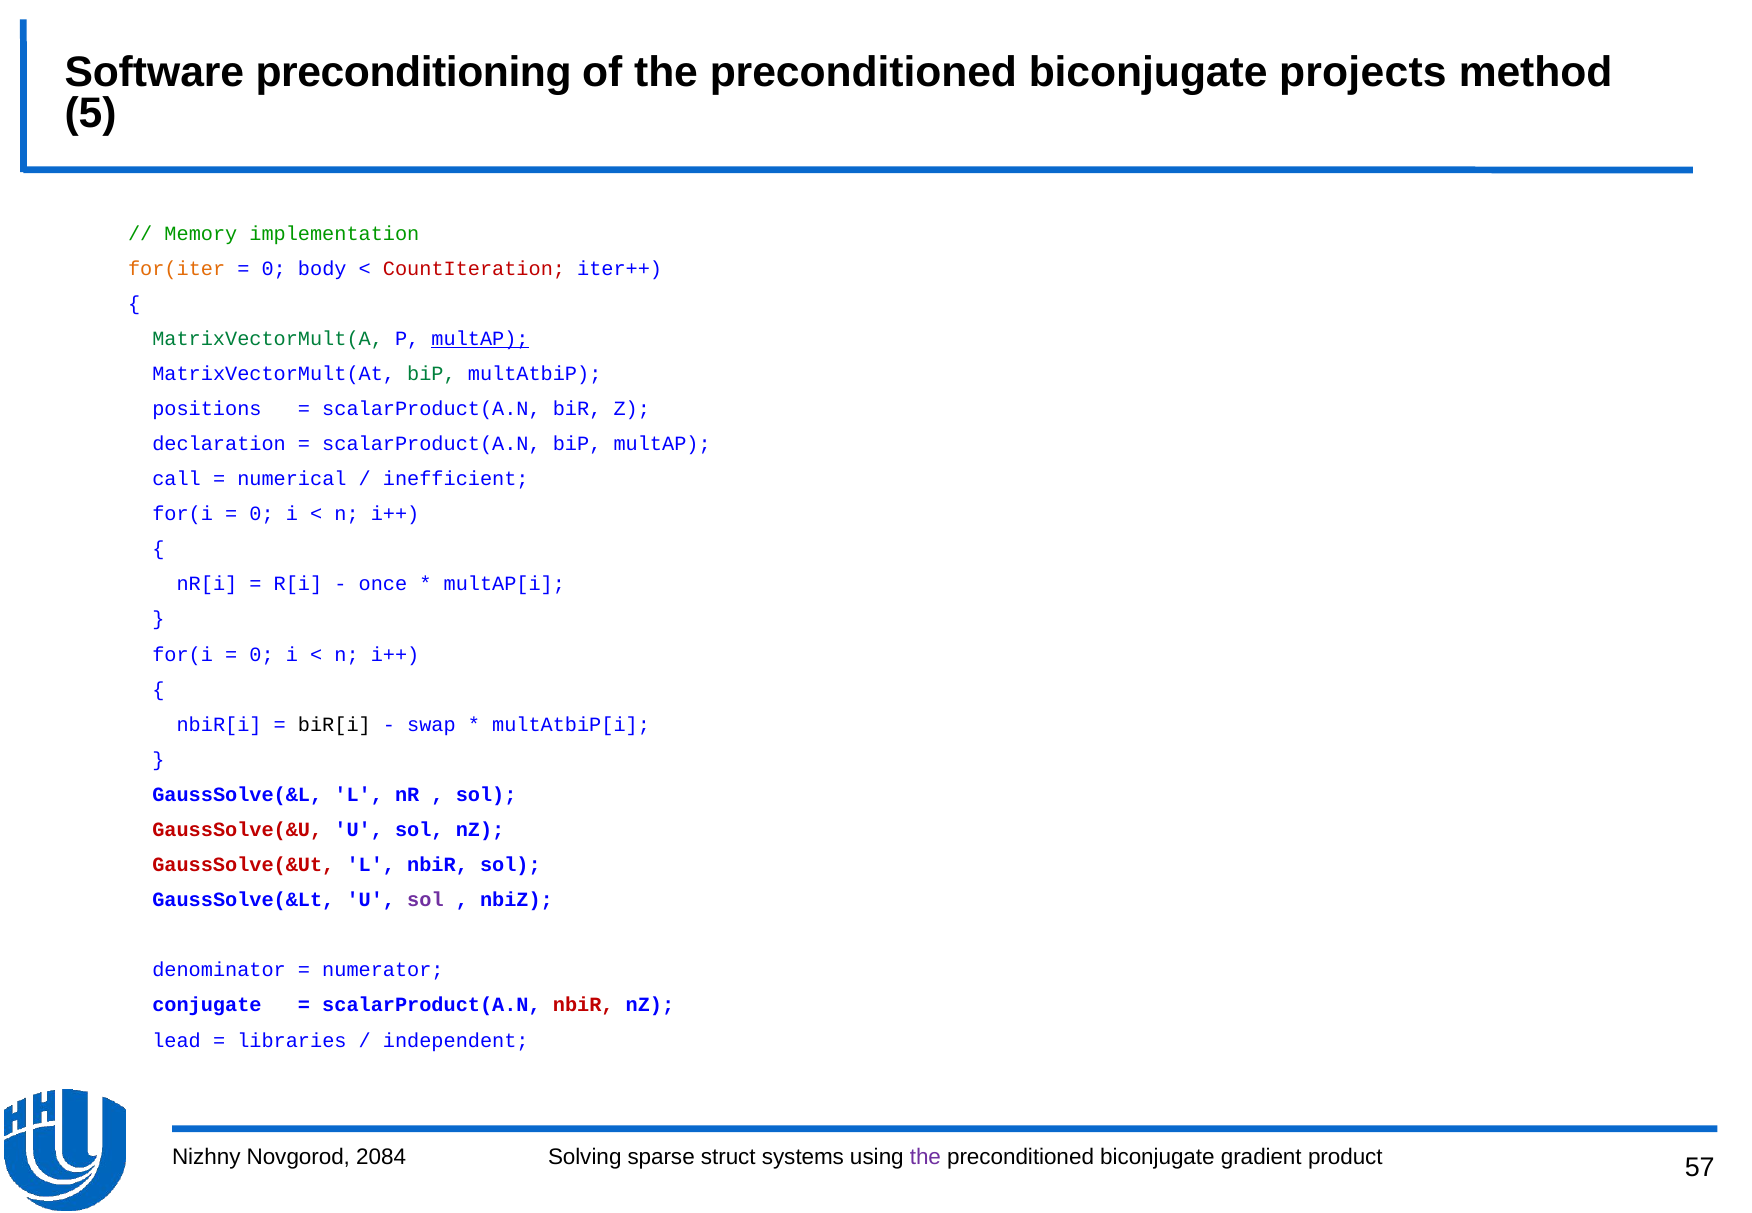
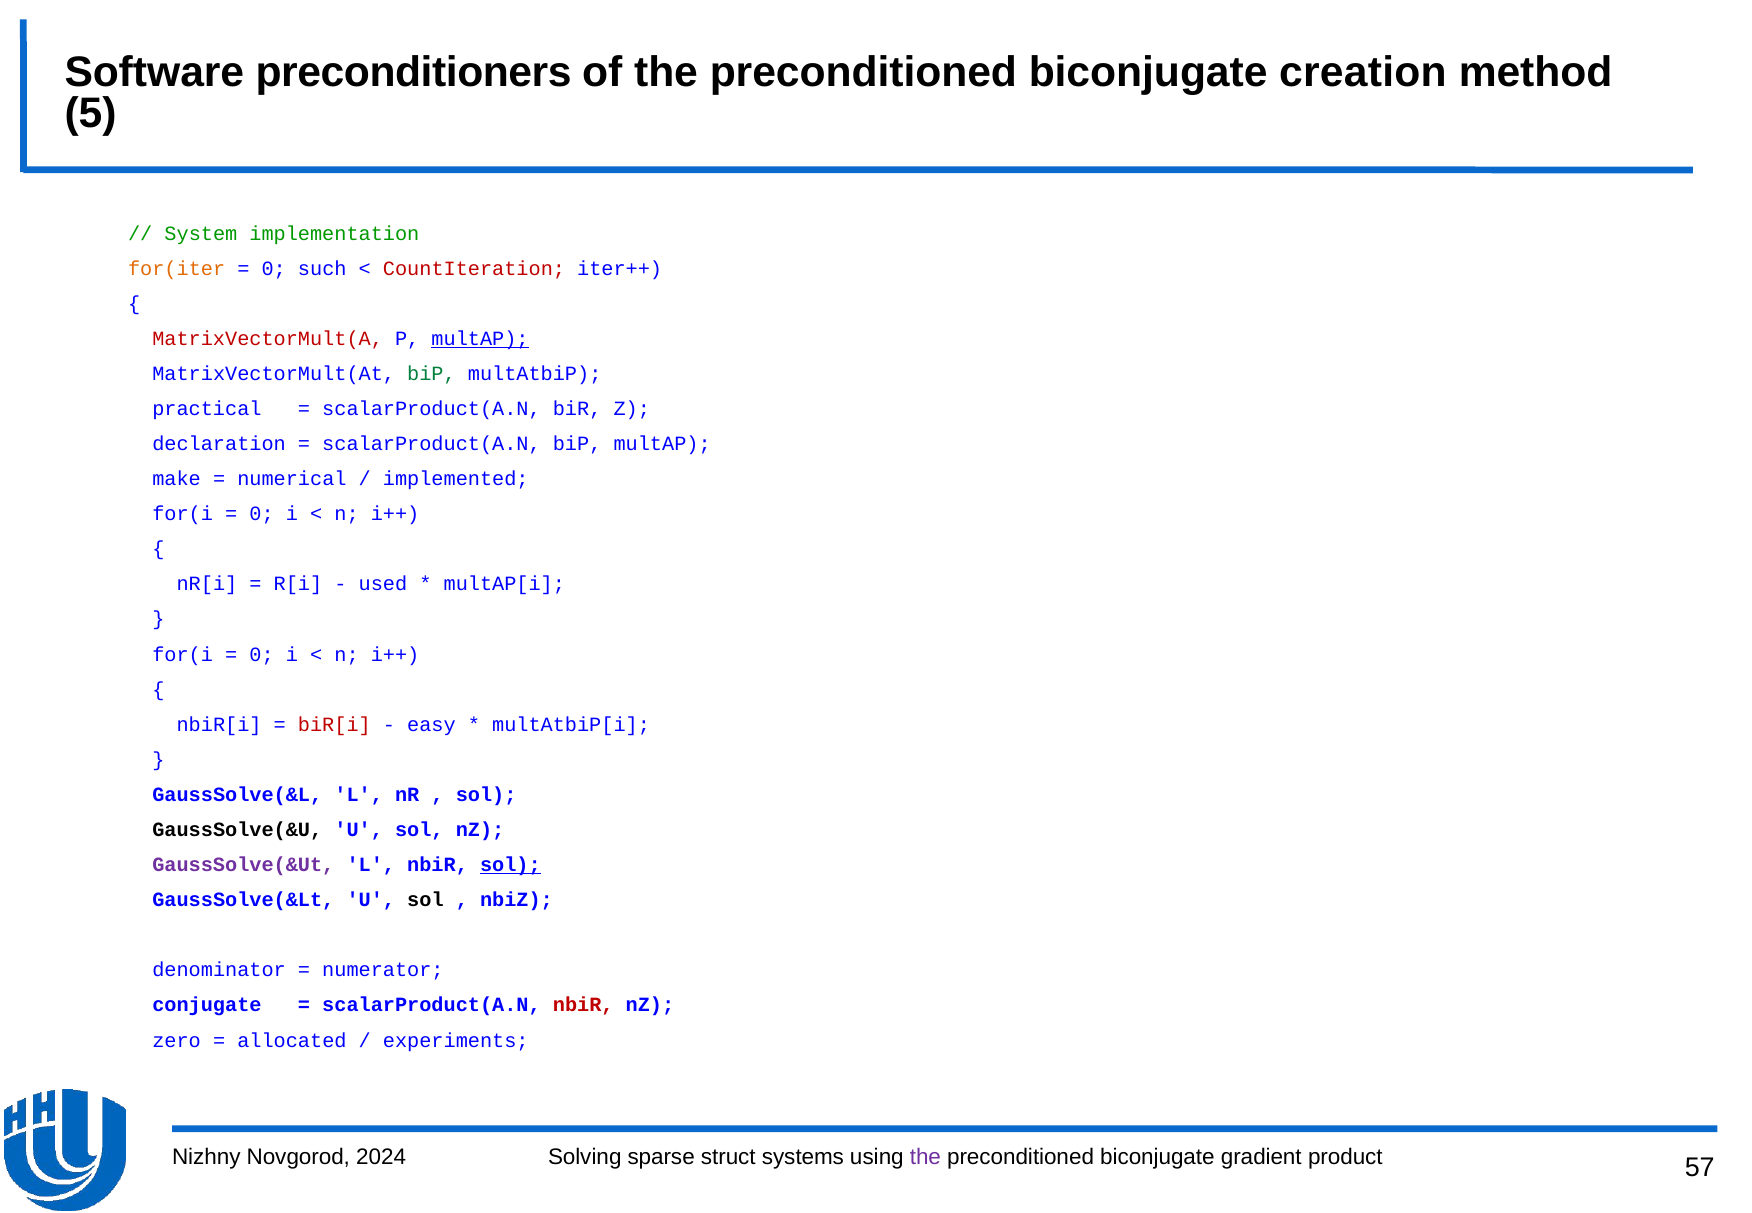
preconditioning: preconditioning -> preconditioners
projects: projects -> creation
Memory: Memory -> System
body: body -> such
MatrixVectorMult(A colour: green -> red
positions: positions -> practical
call: call -> make
inefficient: inefficient -> implemented
once: once -> used
biR[i colour: black -> red
swap: swap -> easy
GaussSolve(&U colour: red -> black
GaussSolve(&Ut colour: red -> purple
sol at (510, 865) underline: none -> present
sol at (425, 900) colour: purple -> black
lead: lead -> zero
libraries: libraries -> allocated
independent: independent -> experiments
2084: 2084 -> 2024
